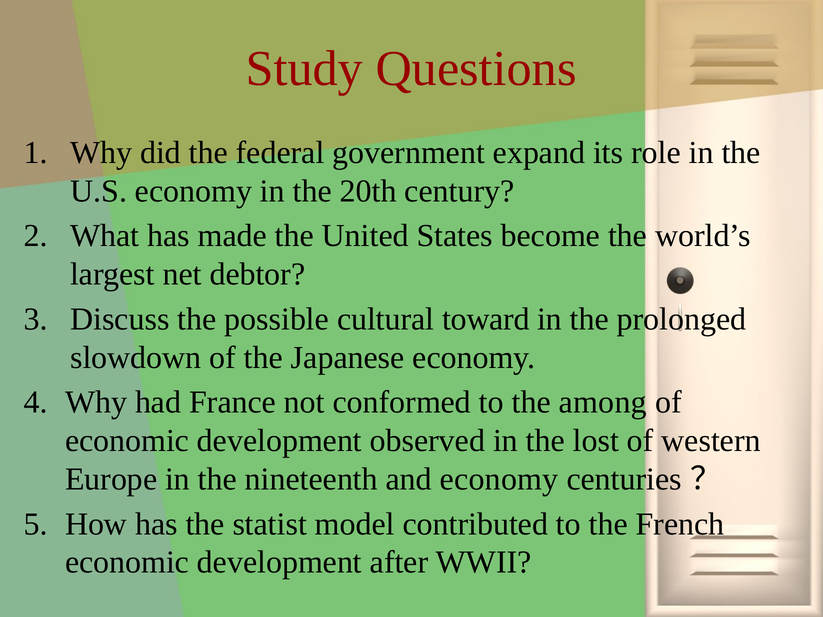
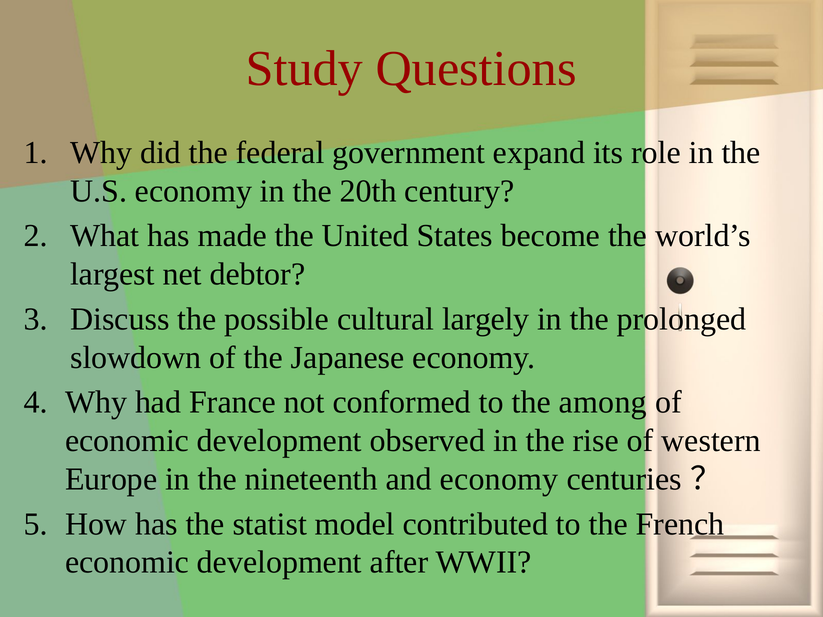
toward: toward -> largely
lost: lost -> rise
